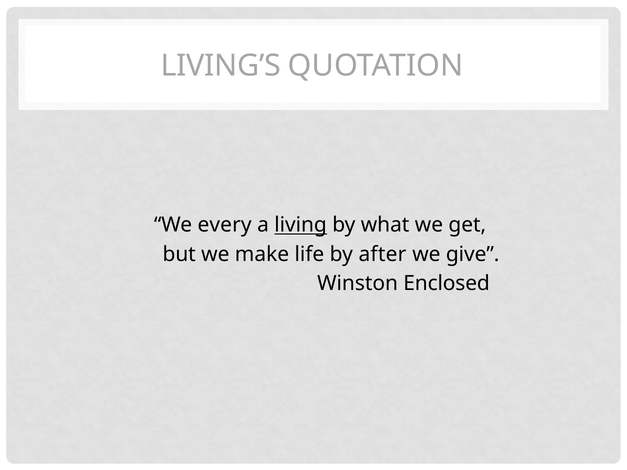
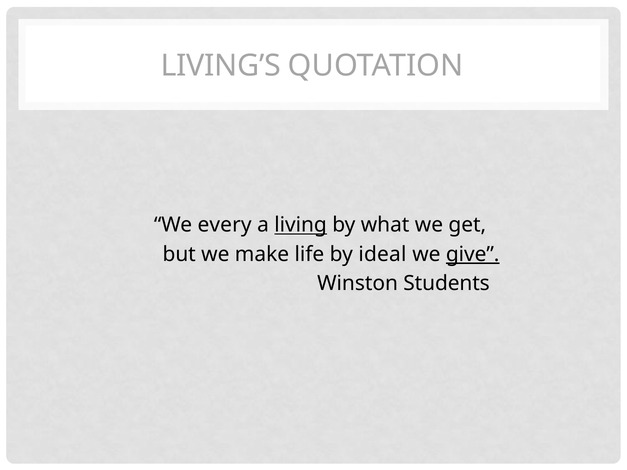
after: after -> ideal
give underline: none -> present
Enclosed: Enclosed -> Students
